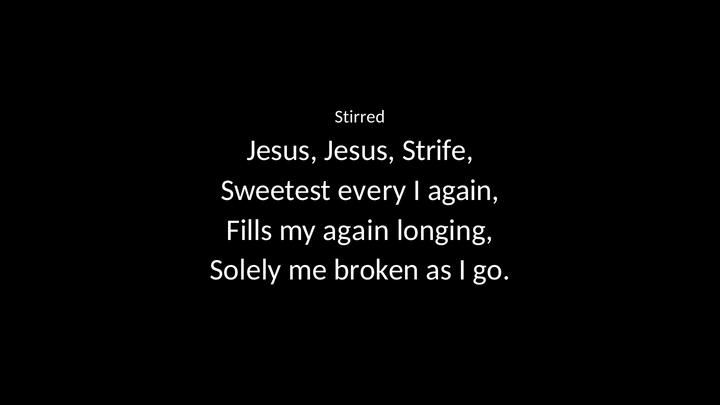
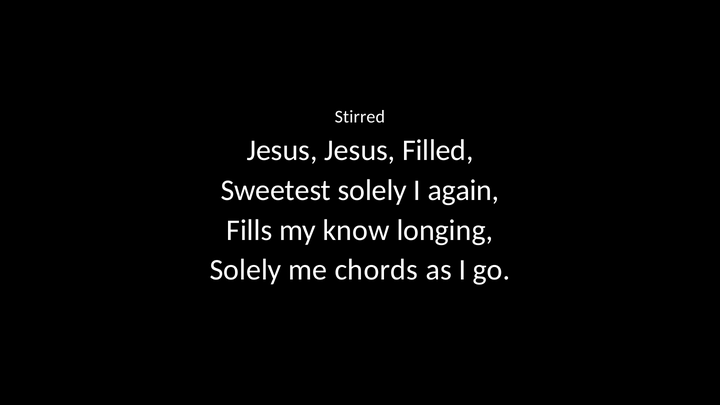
Strife: Strife -> Filled
Sweetest every: every -> solely
my again: again -> know
broken: broken -> chords
